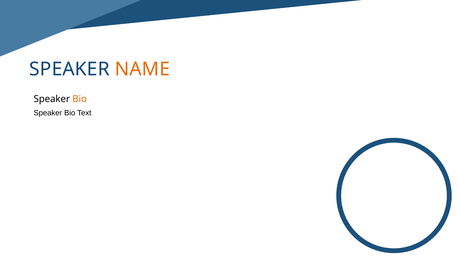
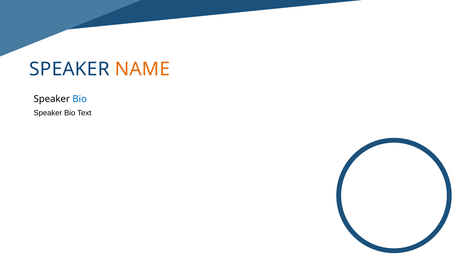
Bio at (80, 99) colour: orange -> blue
